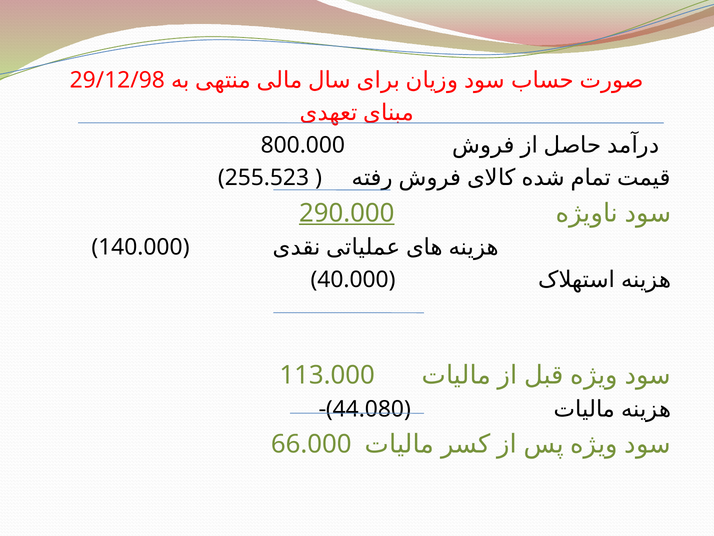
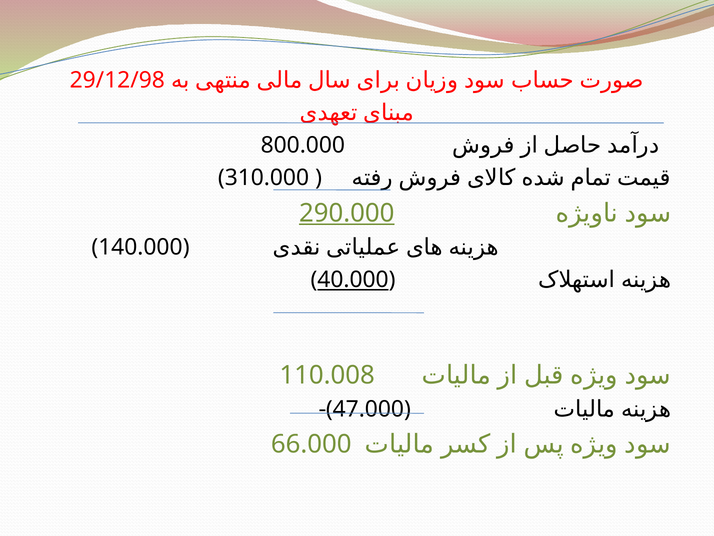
255.523: 255.523 -> 310.000
40.000 underline: none -> present
113.000: 113.000 -> 110.008
44.080: 44.080 -> 47.000
